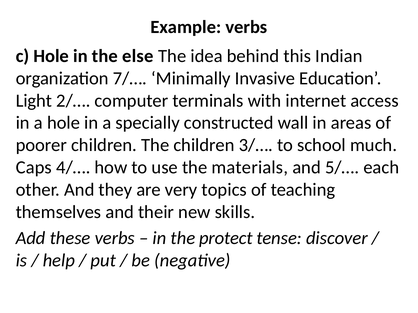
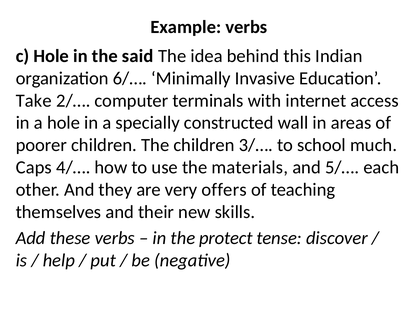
else: else -> said
7/…: 7/… -> 6/…
Light: Light -> Take
topics: topics -> offers
